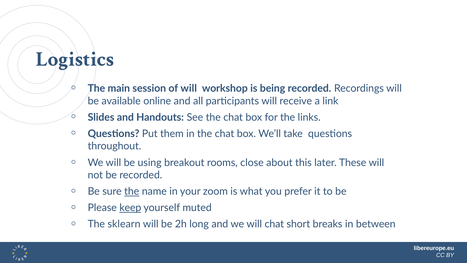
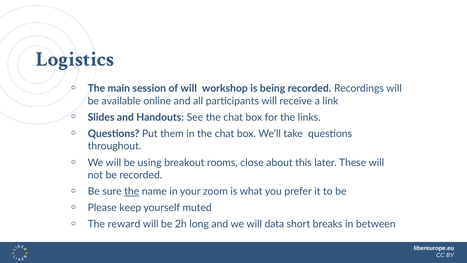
keep underline: present -> none
sklearn: sklearn -> reward
will chat: chat -> data
